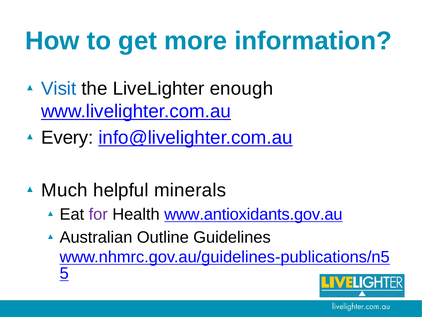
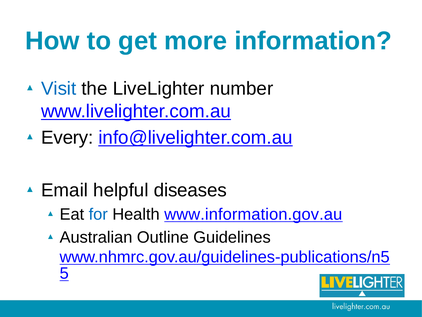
enough: enough -> number
Much: Much -> Email
minerals: minerals -> diseases
for colour: purple -> blue
www.antioxidants.gov.au: www.antioxidants.gov.au -> www.information.gov.au
